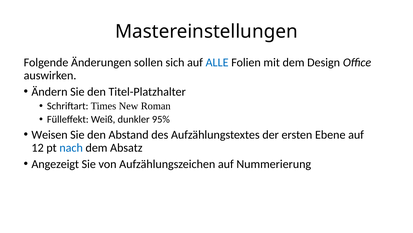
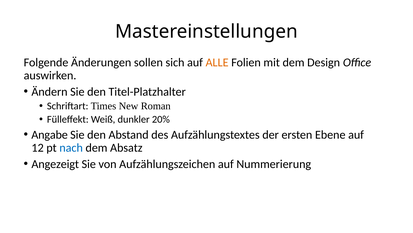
ALLE colour: blue -> orange
95%: 95% -> 20%
Weisen: Weisen -> Angabe
